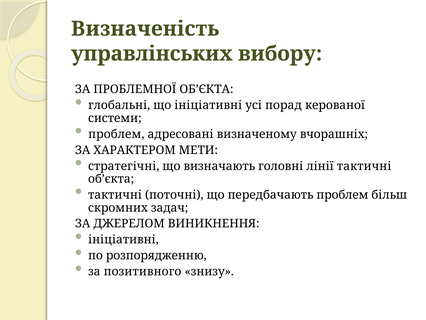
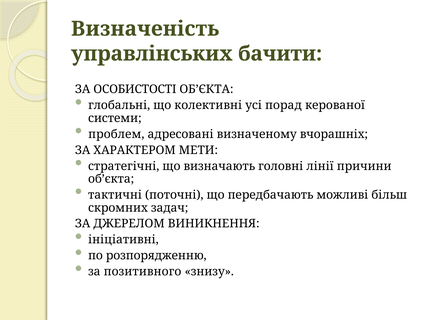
вибору: вибору -> бачити
ПРОБЛЕМНОЇ: ПРОБЛЕМНОЇ -> ОСОБИСТОСТІ
що ініціативні: ініціативні -> колективні
лінії тактичні: тактичні -> причини
передбачають проблем: проблем -> можливі
